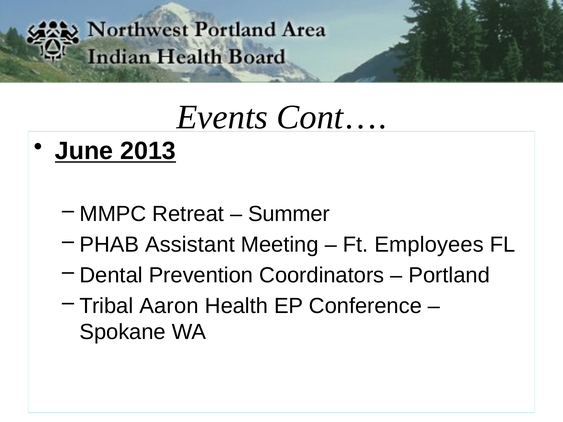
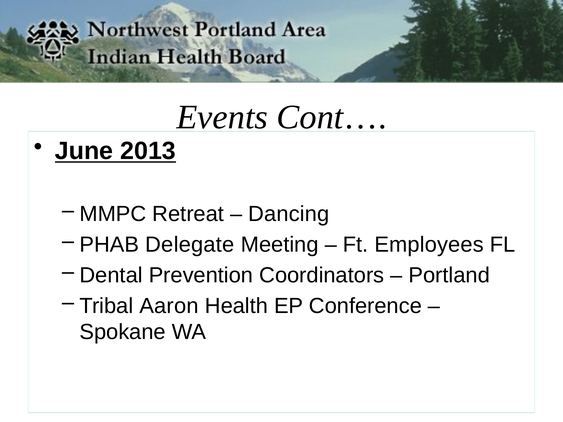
Summer: Summer -> Dancing
Assistant: Assistant -> Delegate
